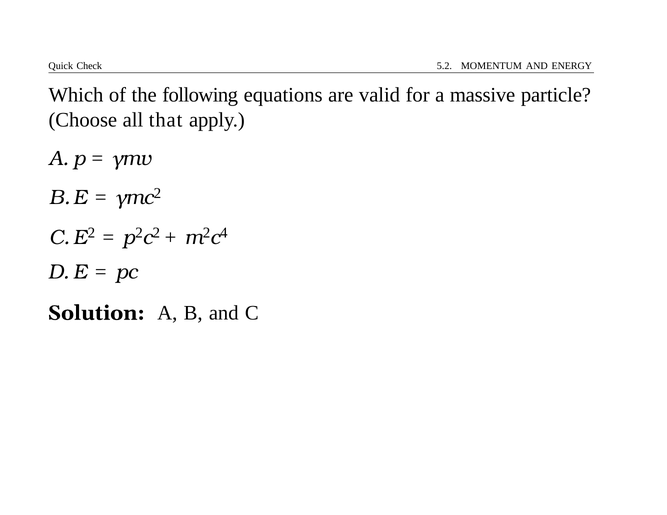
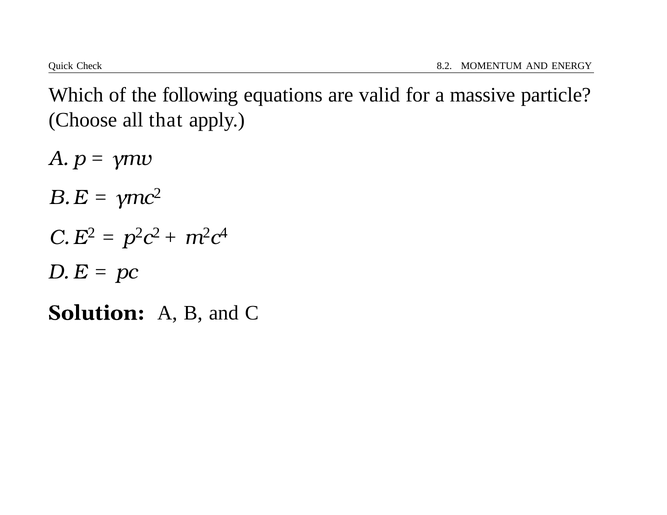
5.2: 5.2 -> 8.2
